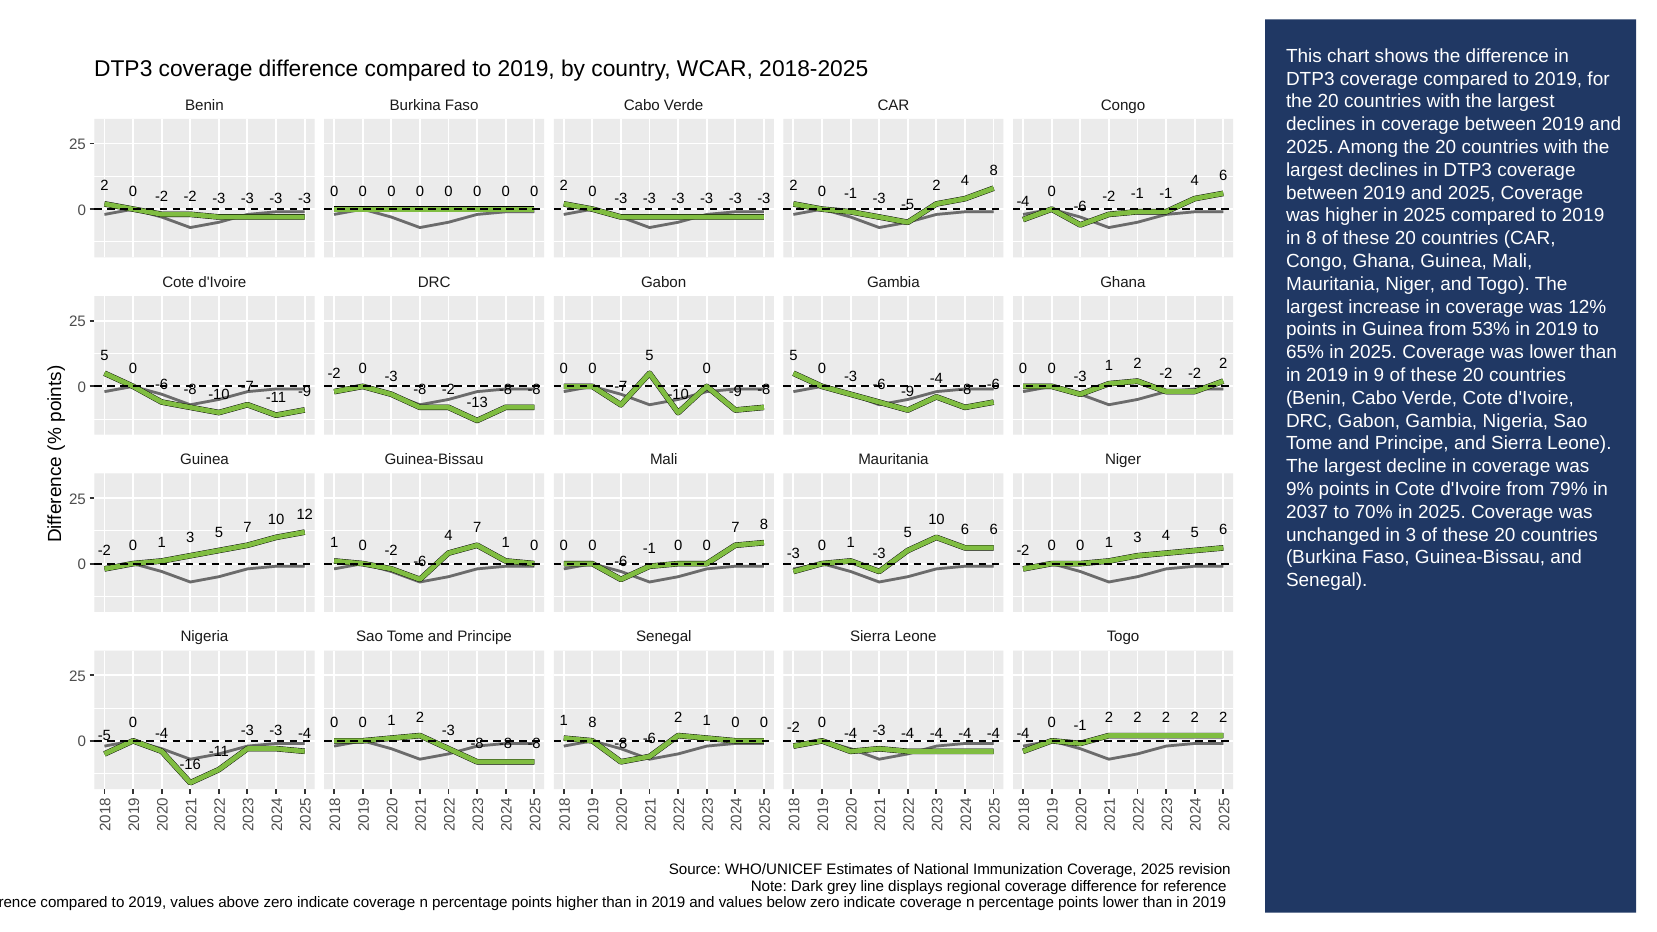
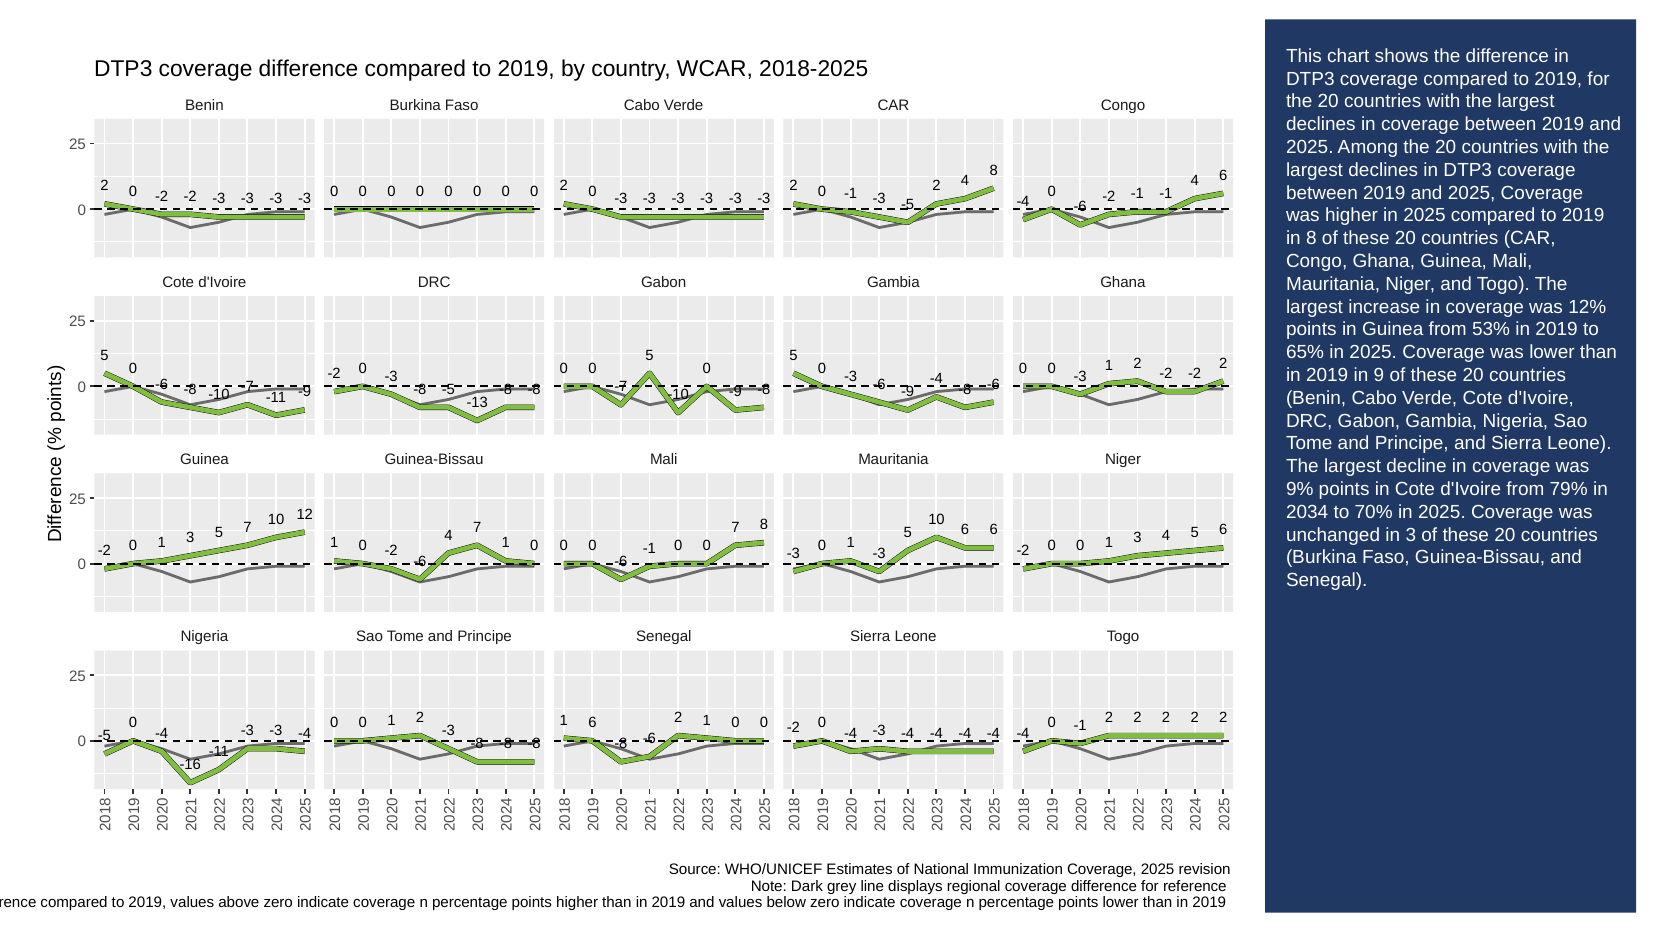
-8 -2: -2 -> -5
2037: 2037 -> 2034
8 at (592, 723): 8 -> 6
